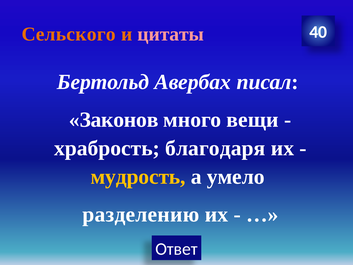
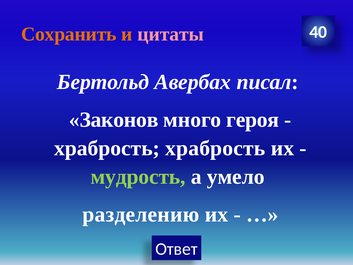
Сельского: Сельского -> Сохранить
вещи: вещи -> героя
храбрость благодаря: благодаря -> храбрость
мудрость colour: yellow -> light green
